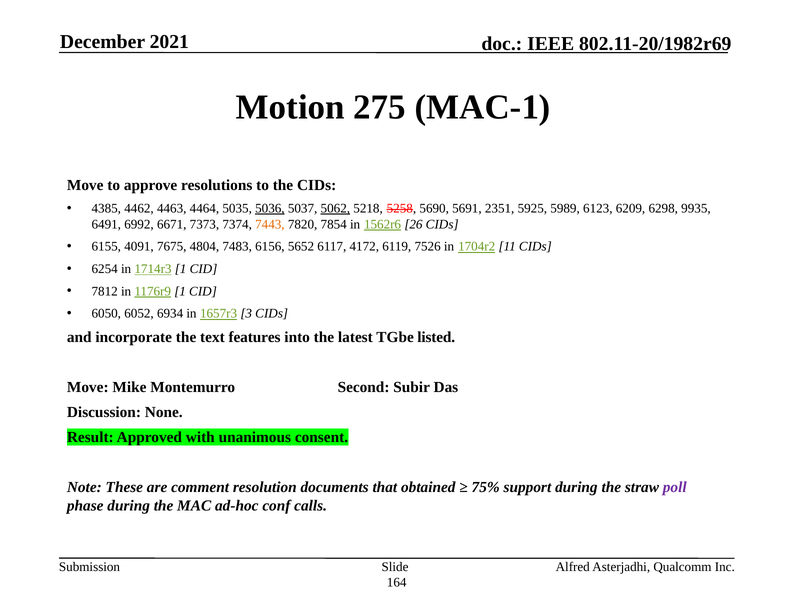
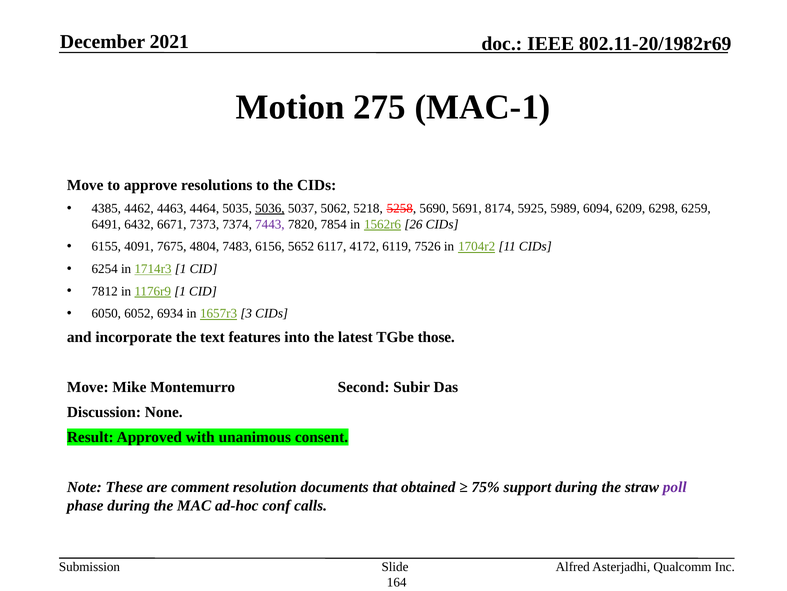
5062 underline: present -> none
2351: 2351 -> 8174
6123: 6123 -> 6094
9935: 9935 -> 6259
6992: 6992 -> 6432
7443 colour: orange -> purple
listed: listed -> those
